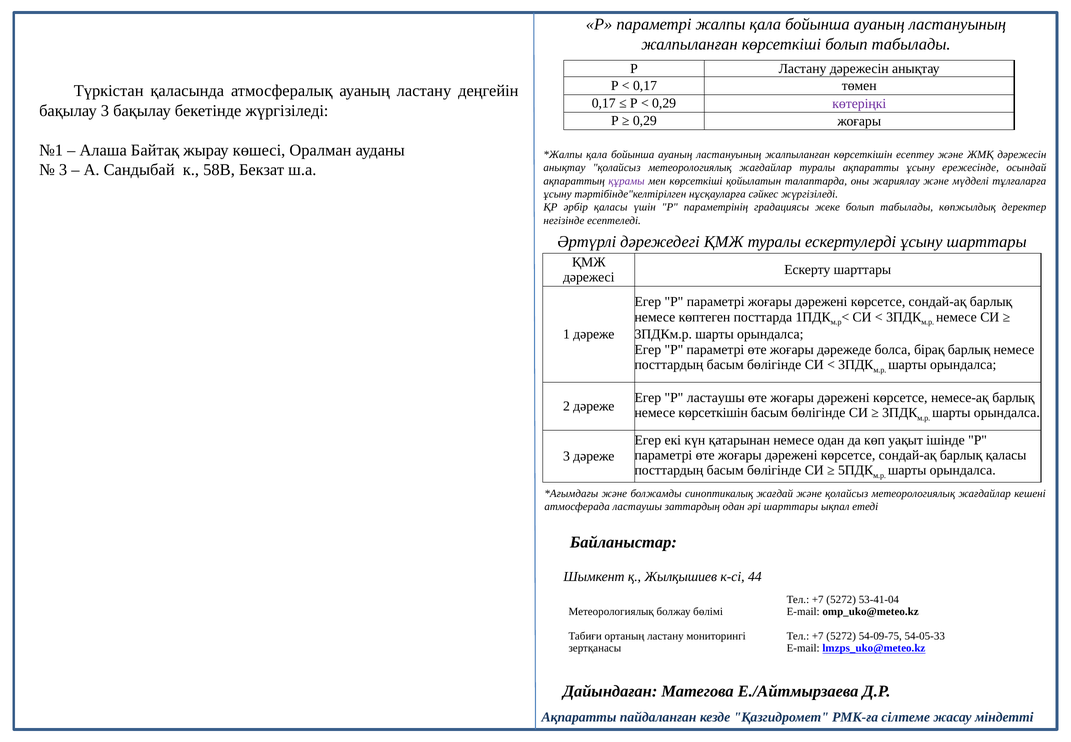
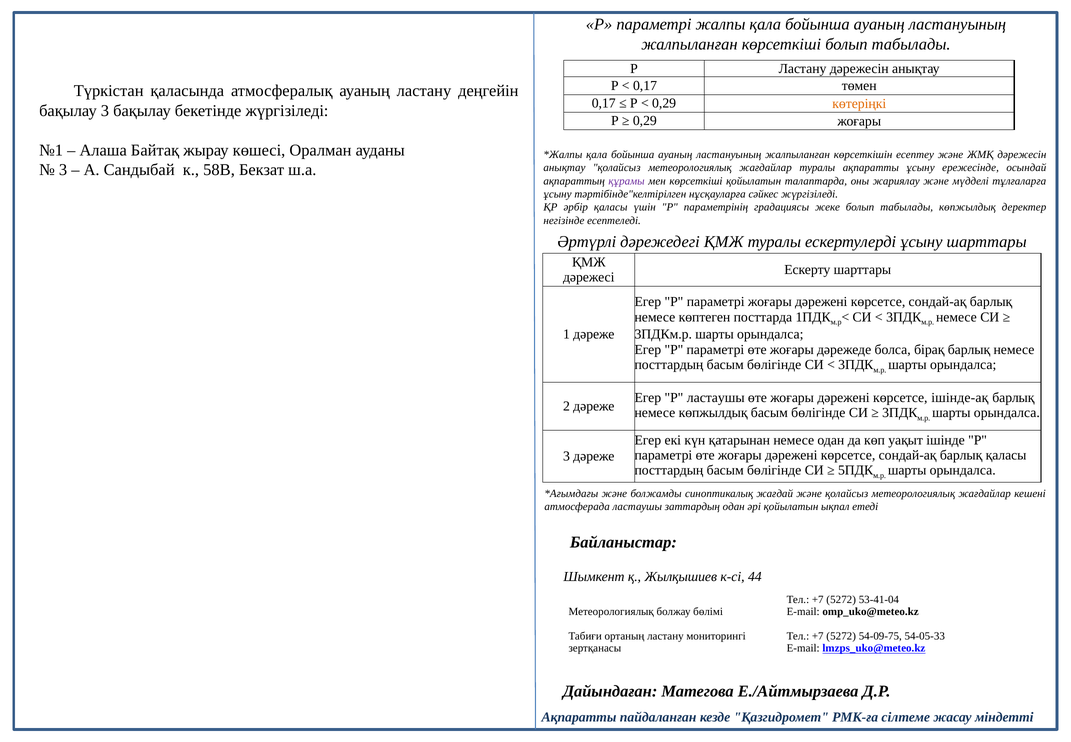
көтеріңкі colour: purple -> orange
немесе-ақ: немесе-ақ -> ішінде-ақ
немесе көрсеткішін: көрсеткішін -> көпжылдық
әрі шарттары: шарттары -> қойылатын
